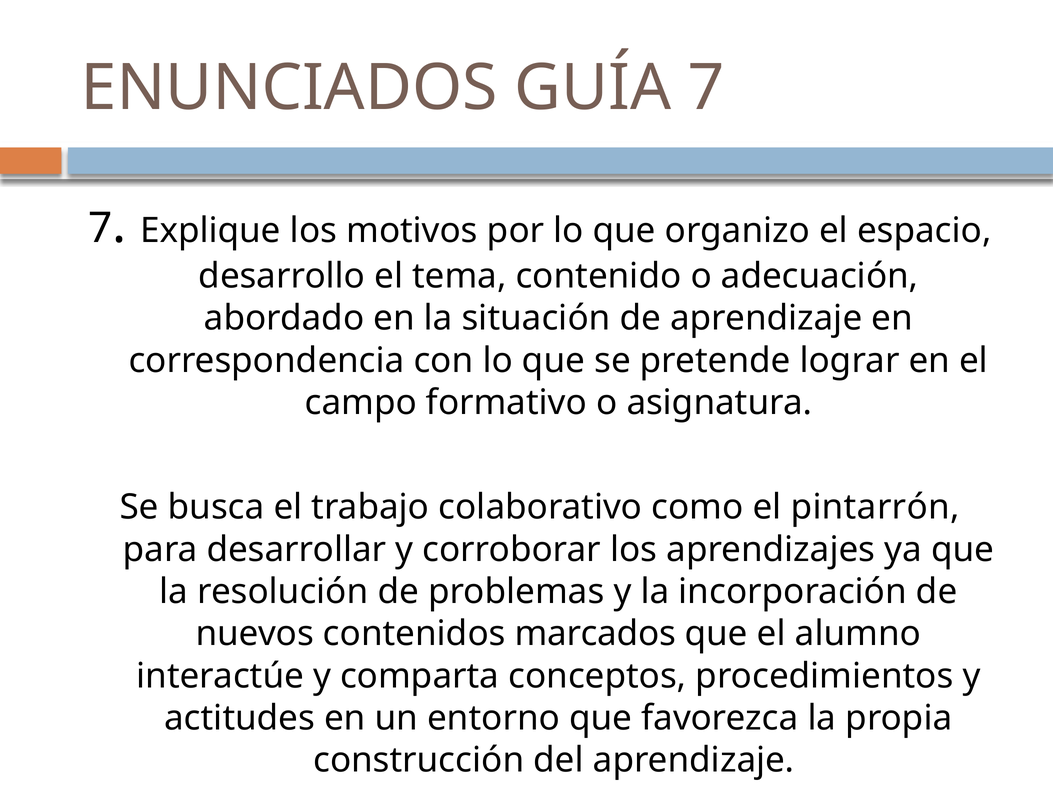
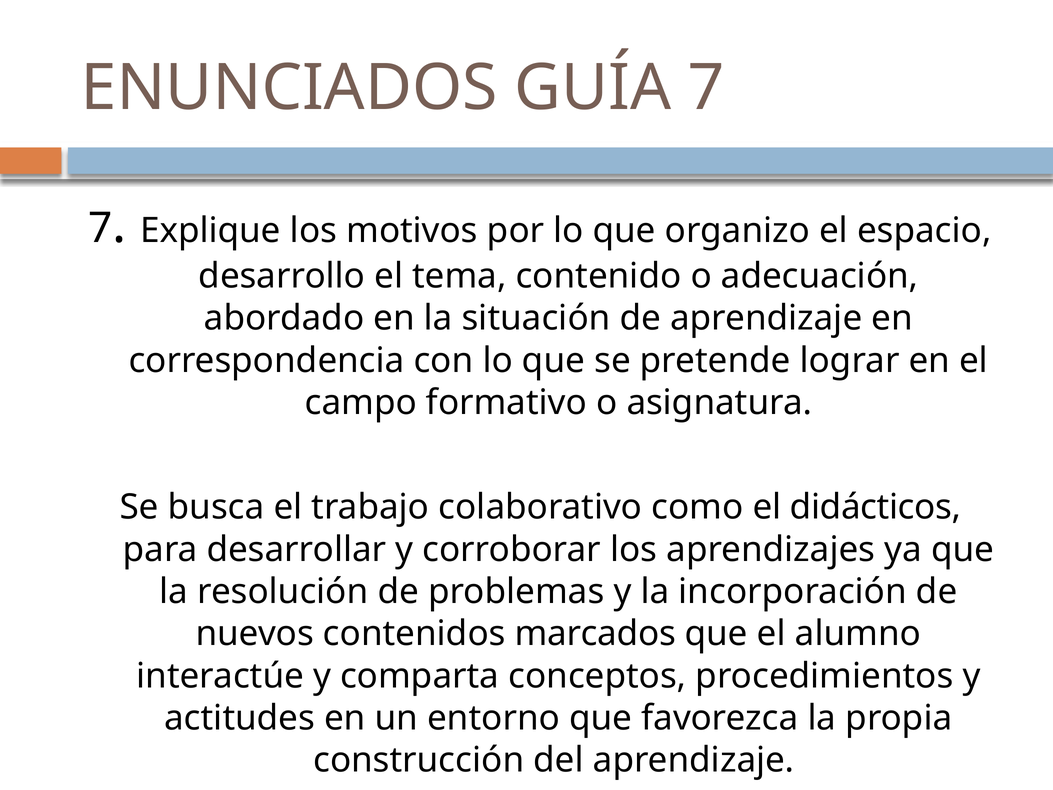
pintarrón: pintarrón -> didácticos
